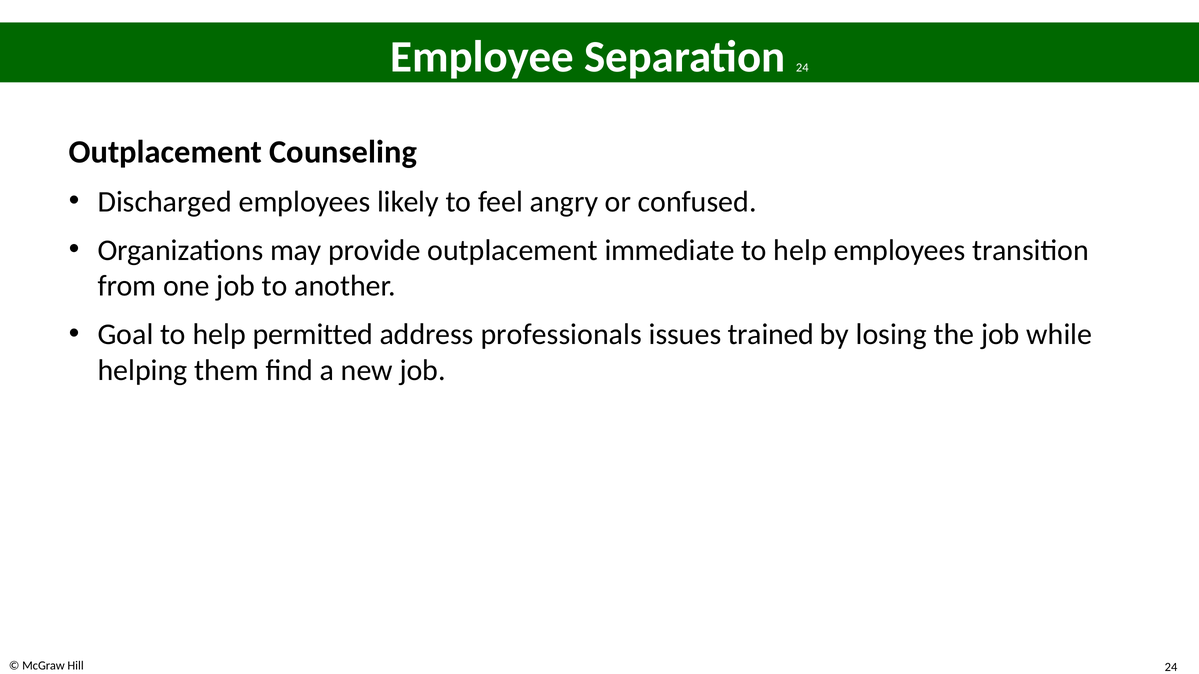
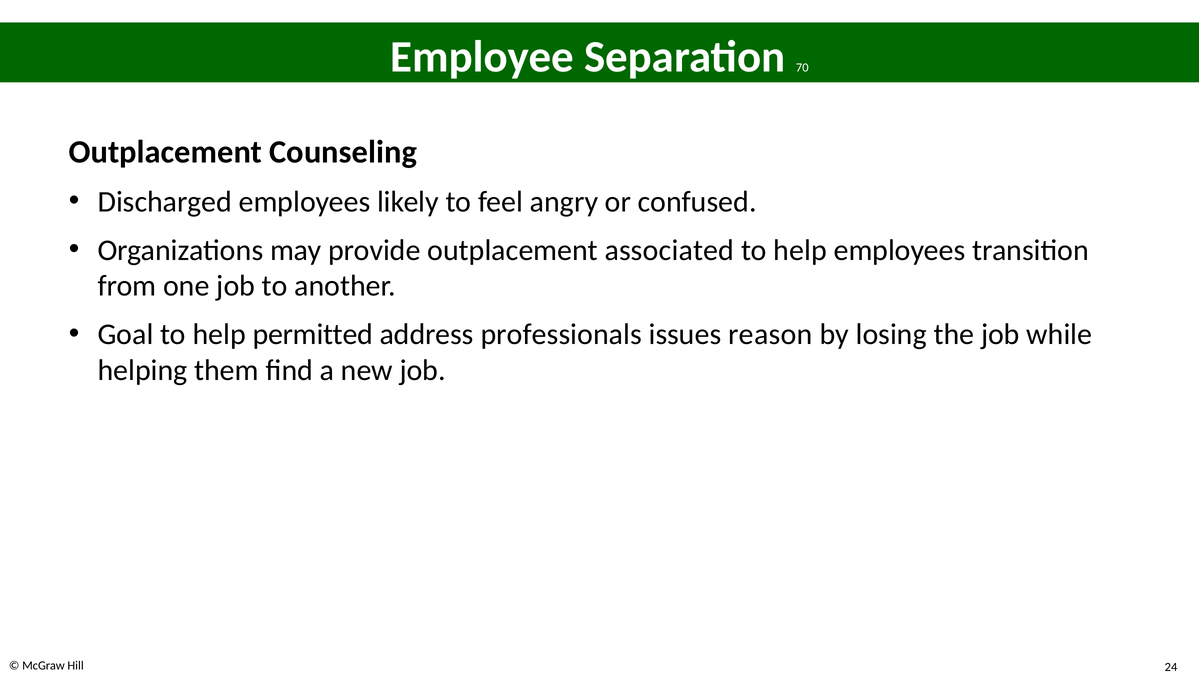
Separation 24: 24 -> 70
immediate: immediate -> associated
trained: trained -> reason
